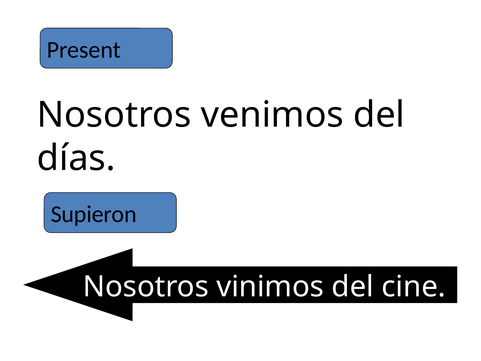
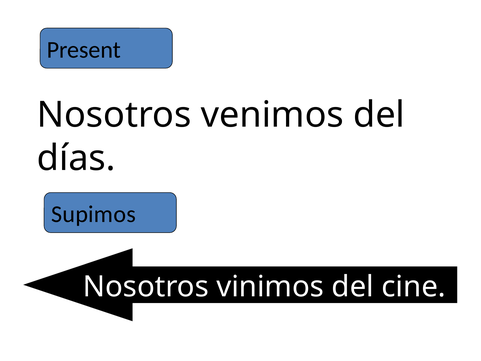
Supieron: Supieron -> Supimos
